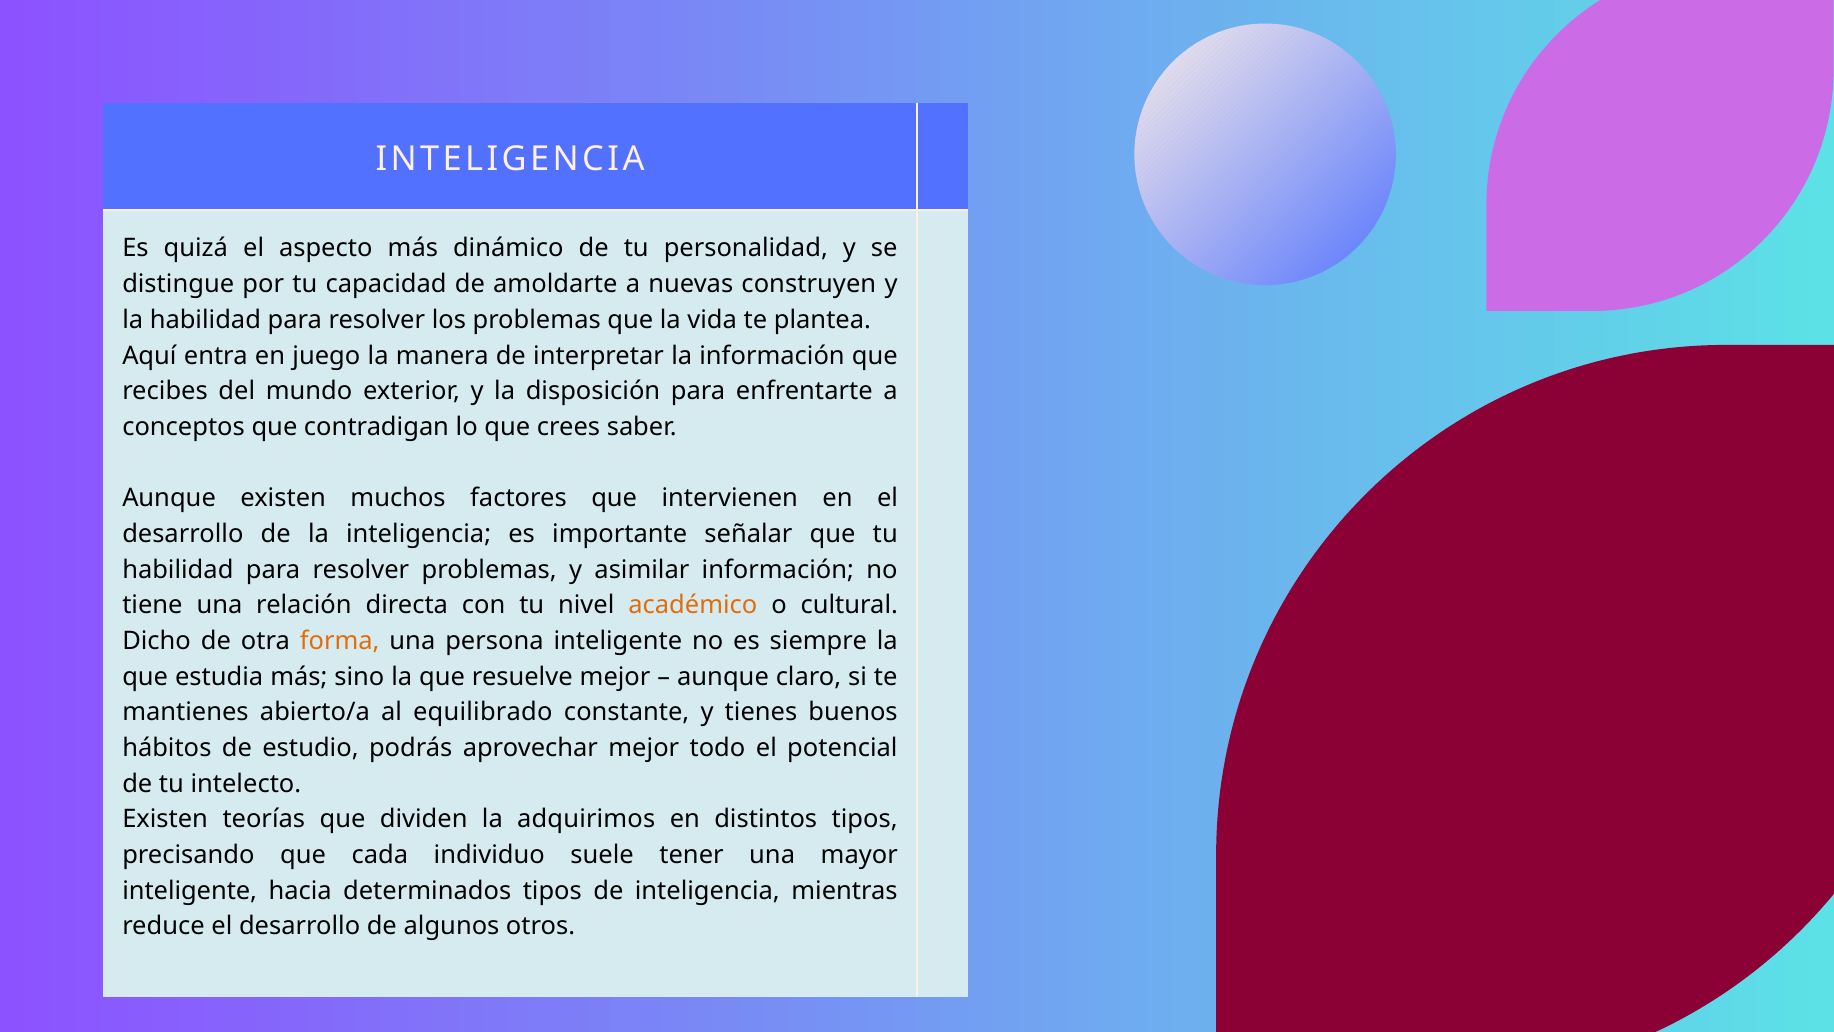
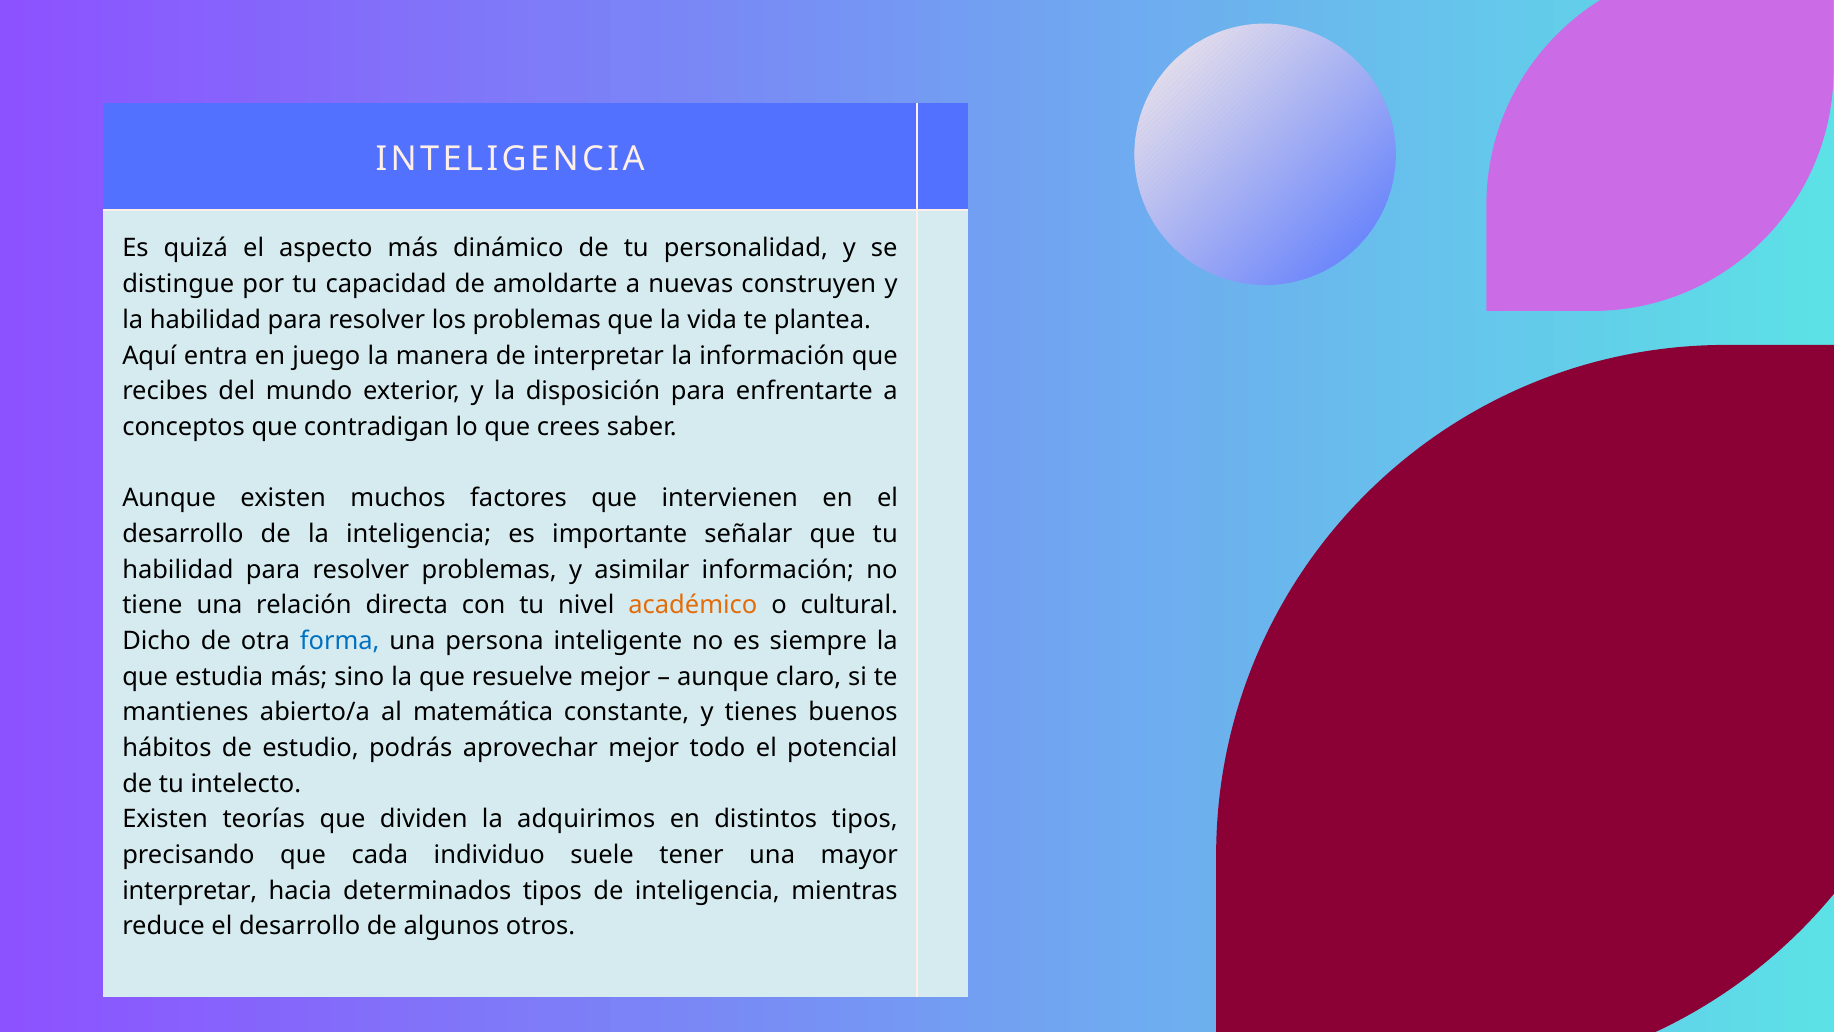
forma colour: orange -> blue
equilibrado: equilibrado -> matemática
inteligente at (190, 891): inteligente -> interpretar
